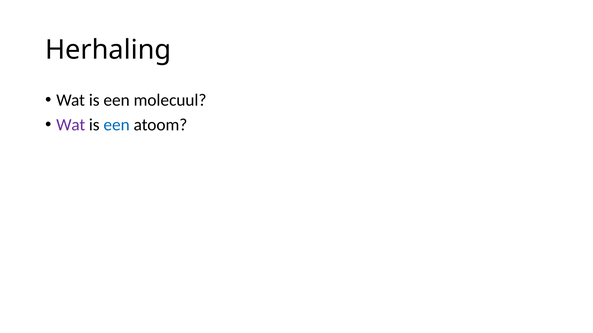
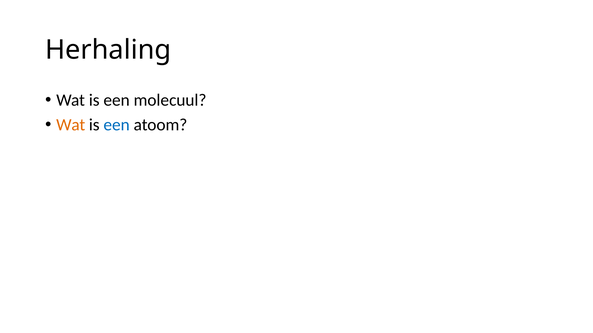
Wat at (71, 125) colour: purple -> orange
